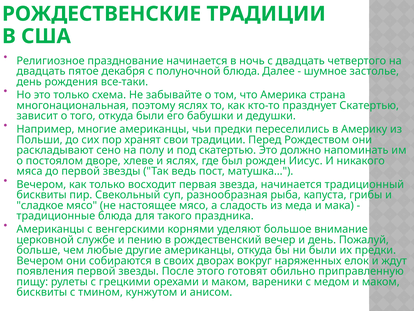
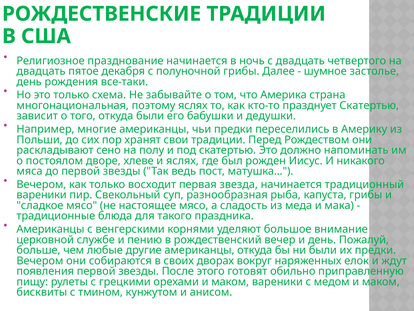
полуночной блюда: блюда -> грибы
бисквиты at (42, 195): бисквиты -> вареники
